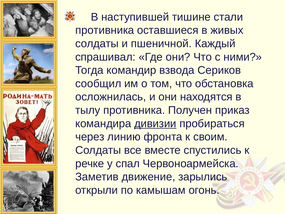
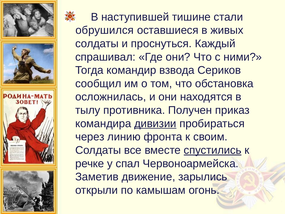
противника at (105, 30): противника -> обрушился
пшеничной: пшеничной -> проснуться
спустились underline: none -> present
